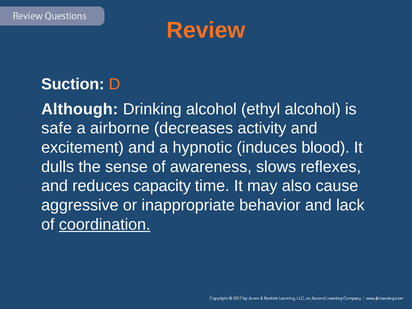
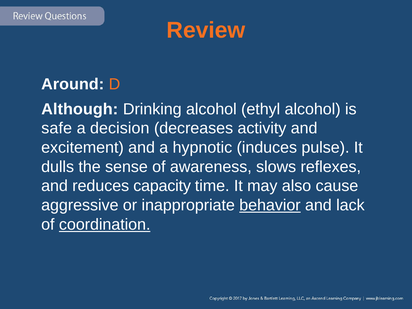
Suction: Suction -> Around
airborne: airborne -> decision
blood: blood -> pulse
behavior underline: none -> present
